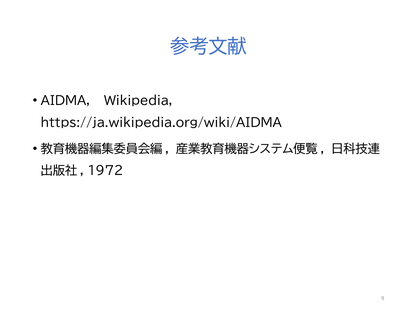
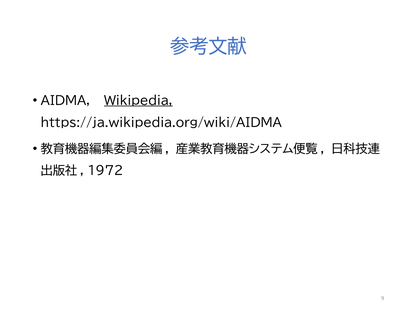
Wikipedia underline: none -> present
